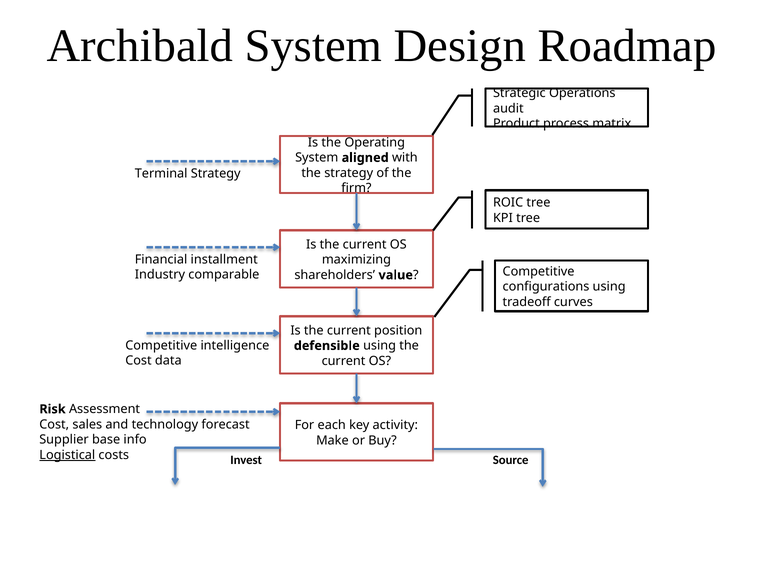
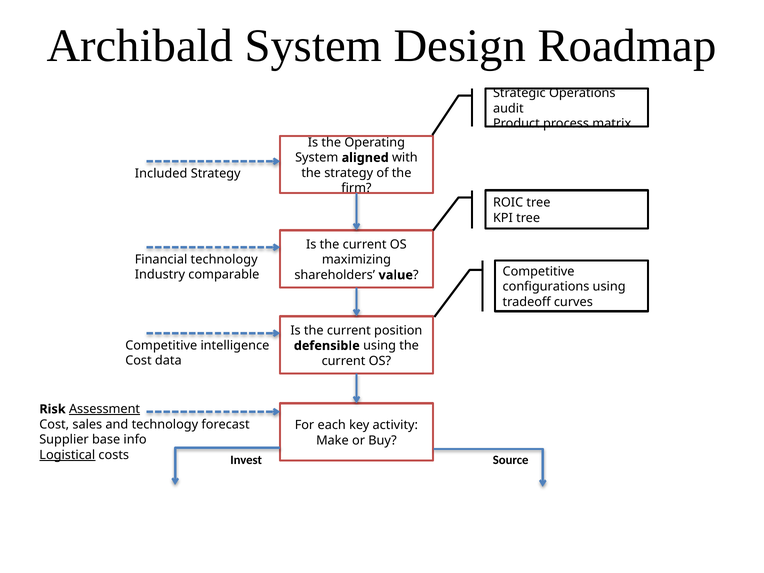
Terminal: Terminal -> Included
Financial installment: installment -> technology
Assessment underline: none -> present
